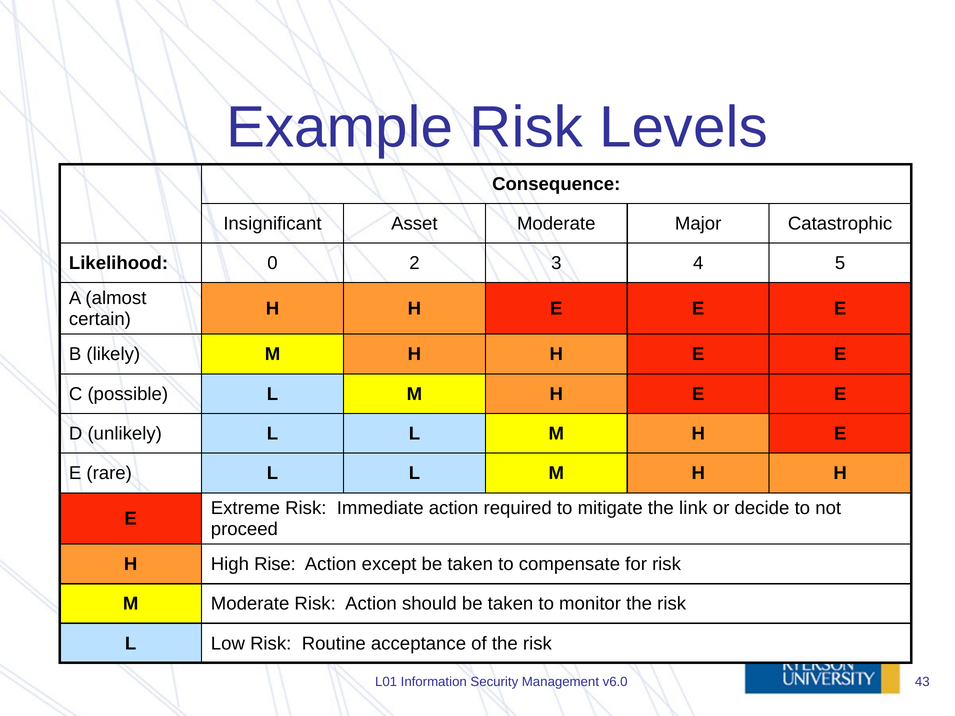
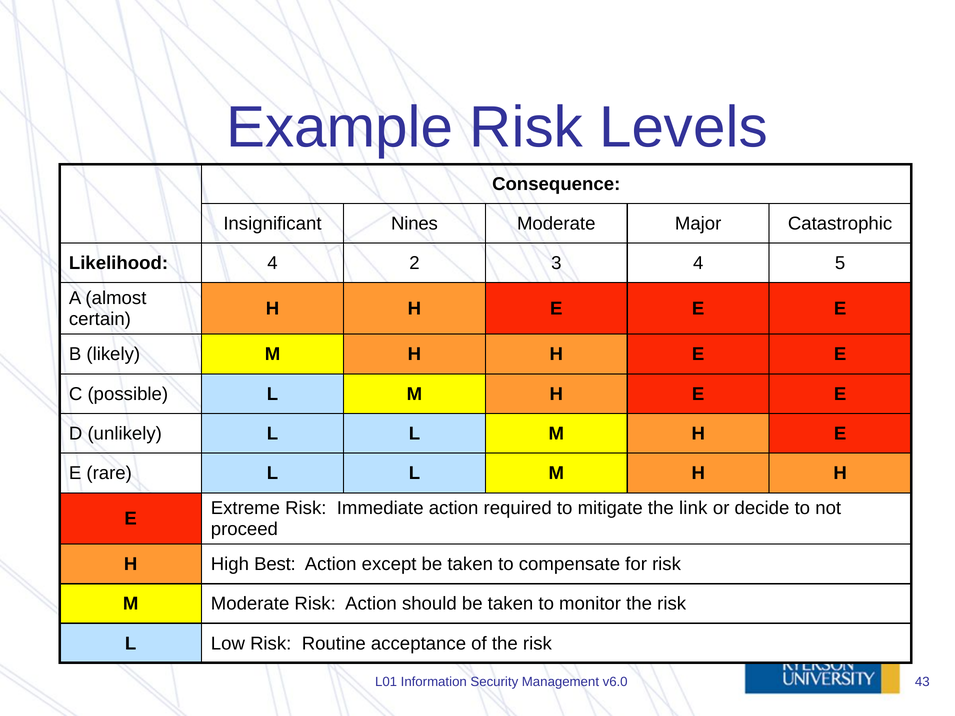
Asset: Asset -> Nines
Likelihood 0: 0 -> 4
Rise: Rise -> Best
